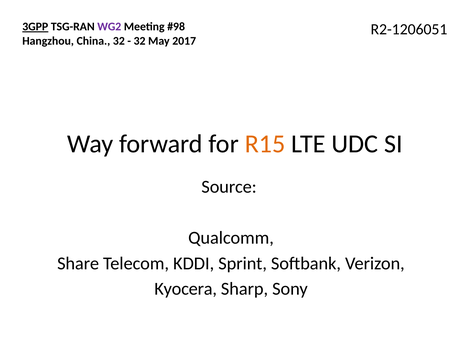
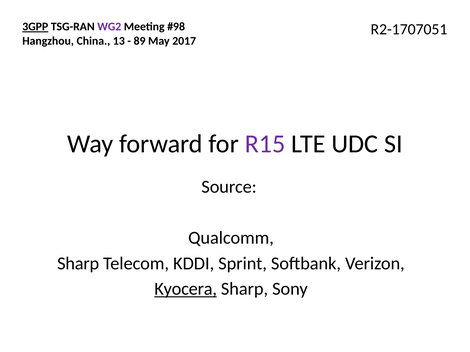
R2-1206051: R2-1206051 -> R2-1707051
China 32: 32 -> 13
32 at (140, 41): 32 -> 89
R15 colour: orange -> purple
Share at (78, 264): Share -> Sharp
Kyocera underline: none -> present
